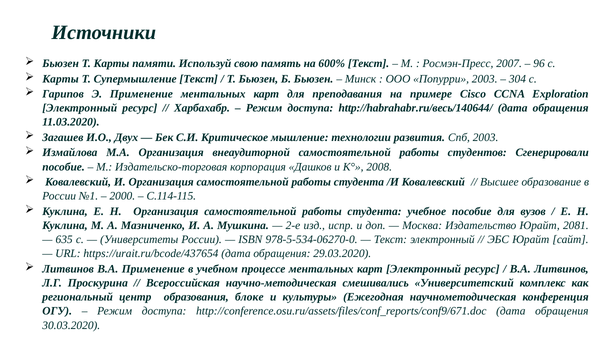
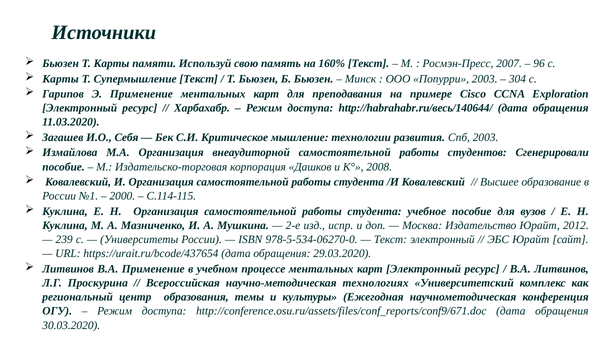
600%: 600% -> 160%
Двух: Двух -> Себя
2081: 2081 -> 2012
635: 635 -> 239
смешивались: смешивались -> технологиях
блоке: блоке -> темы
